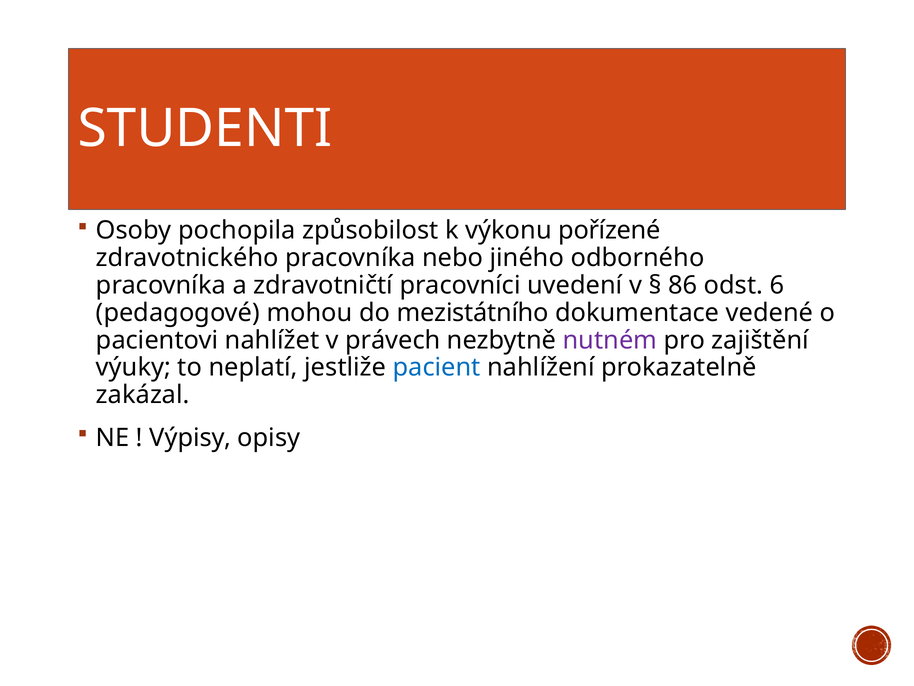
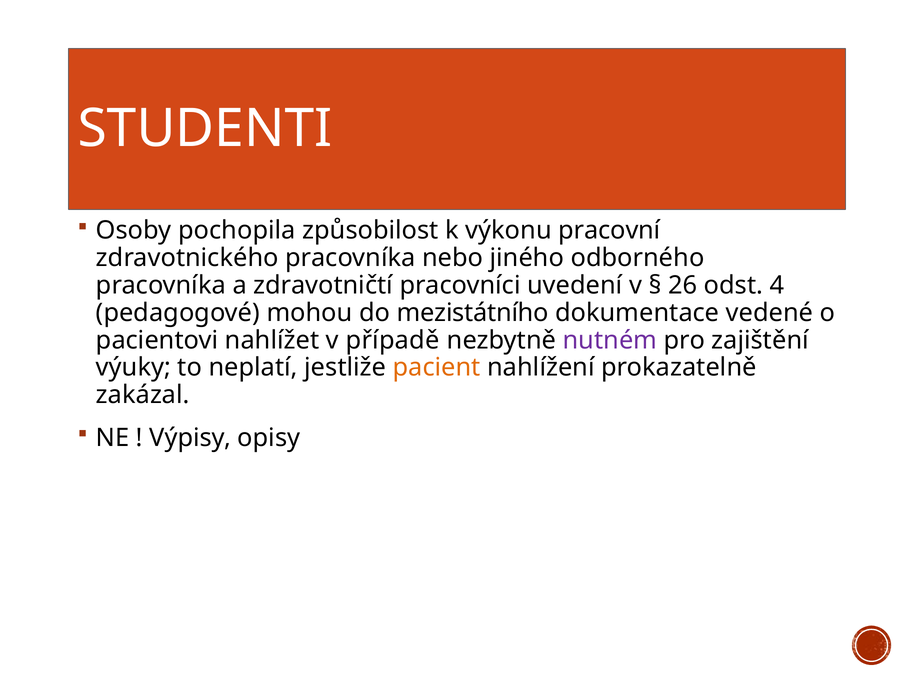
pořízené: pořízené -> pracovní
86: 86 -> 26
6: 6 -> 4
právech: právech -> případě
pacient colour: blue -> orange
